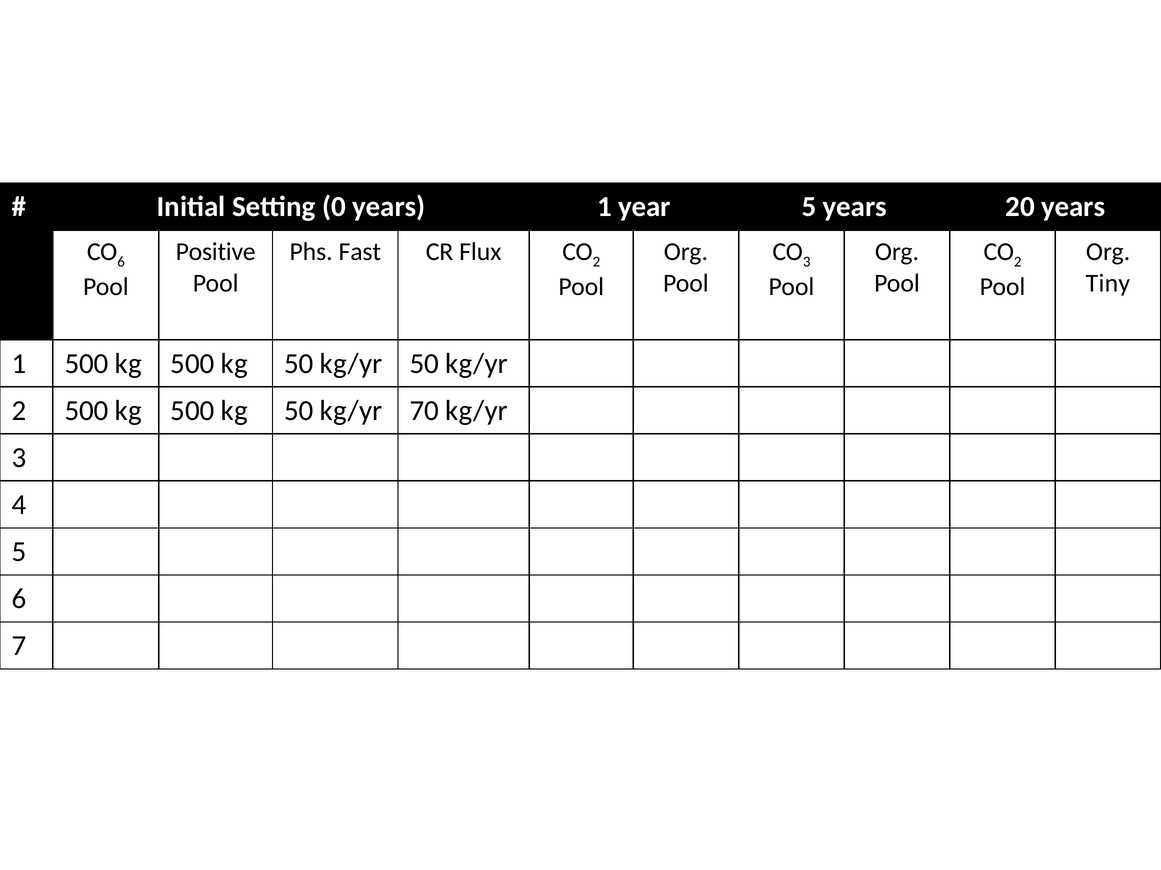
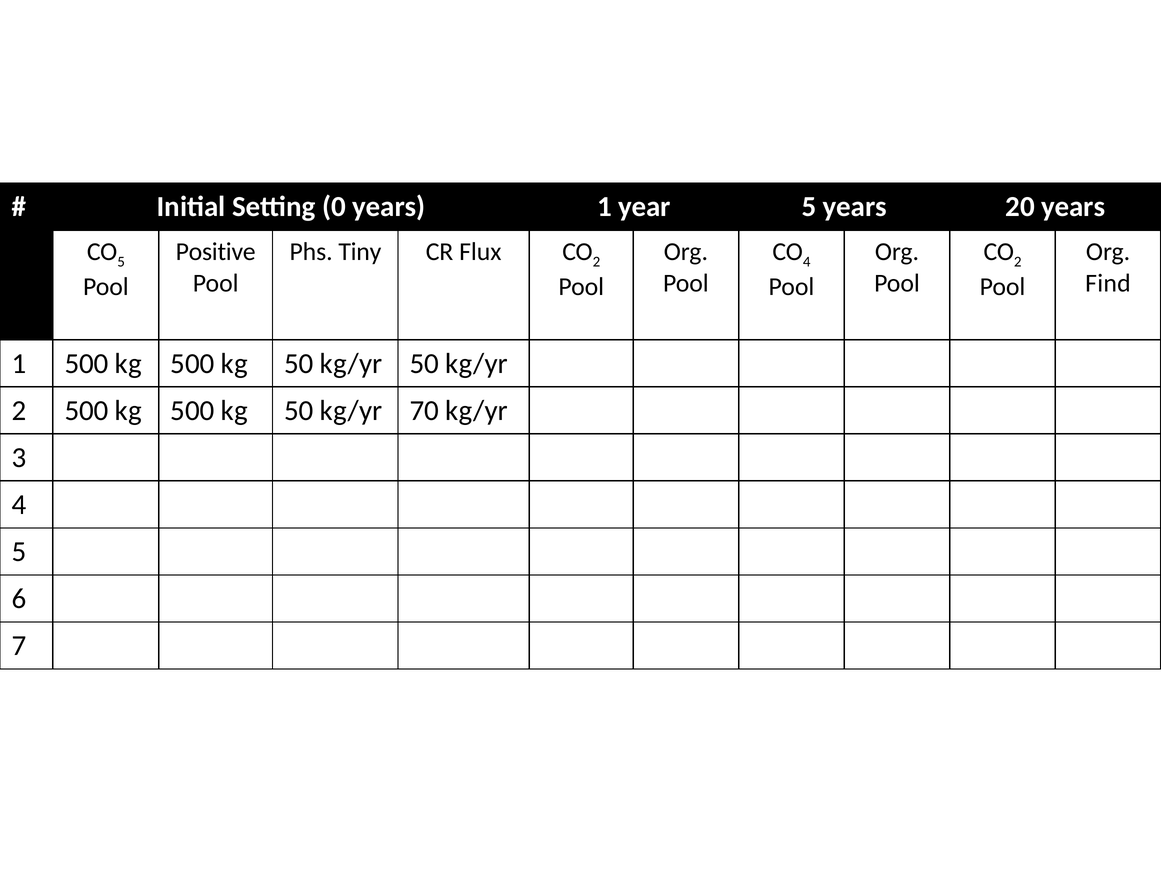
6 at (121, 262): 6 -> 5
Fast: Fast -> Tiny
3 at (807, 262): 3 -> 4
Tiny: Tiny -> Find
